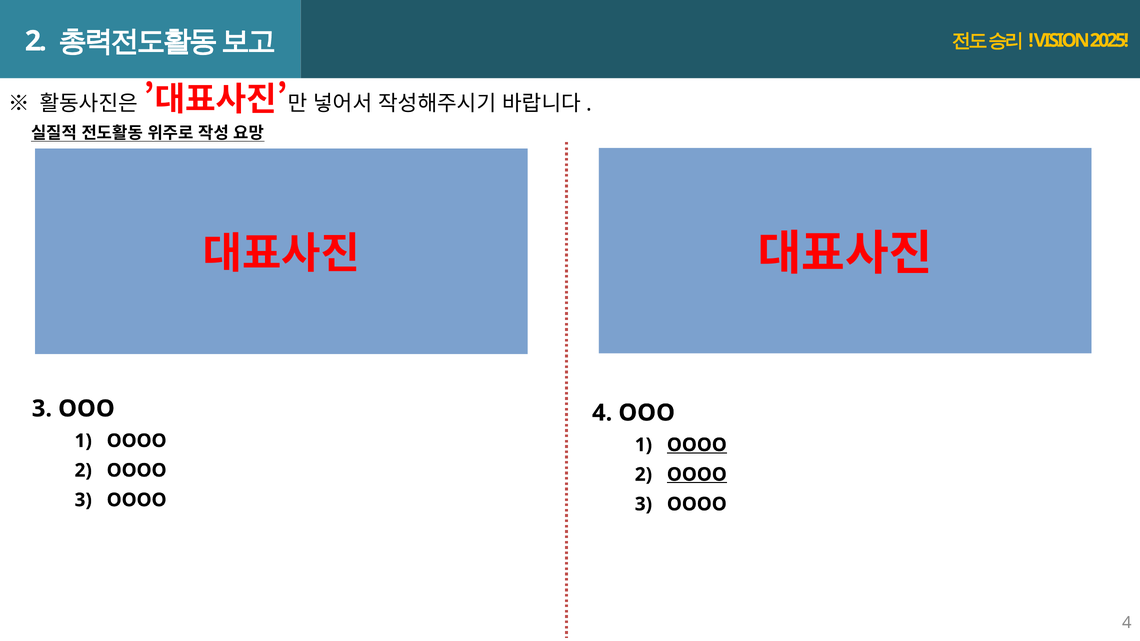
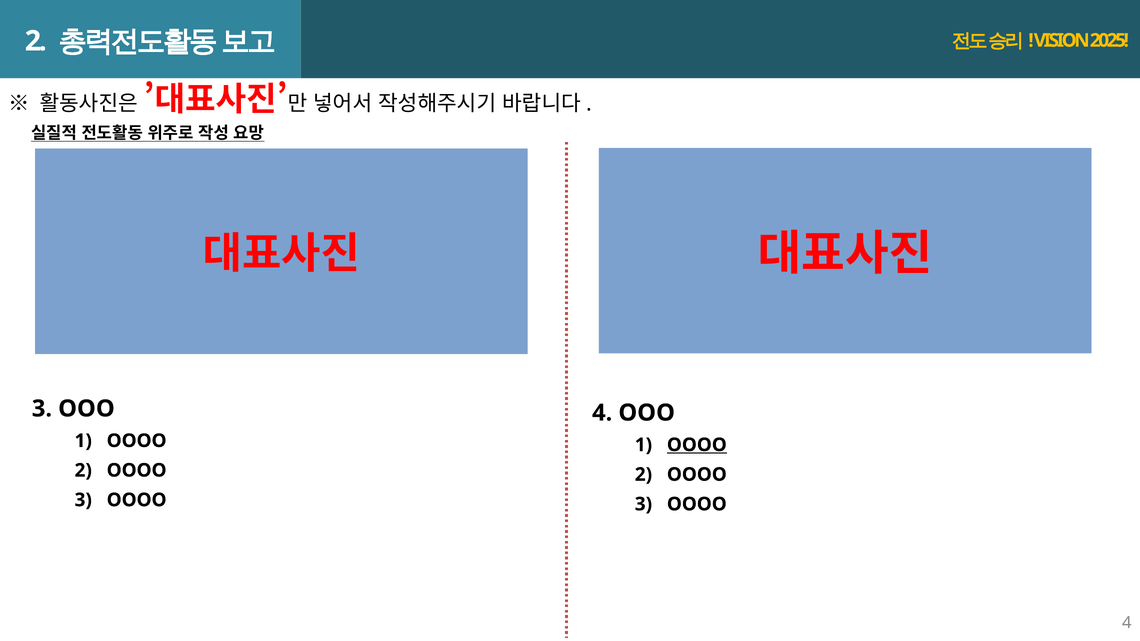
OOOO at (697, 475) underline: present -> none
